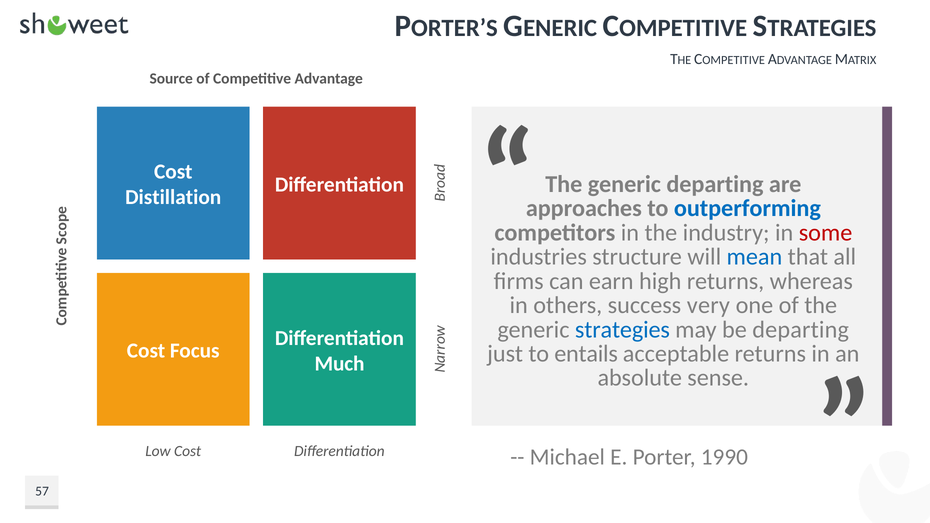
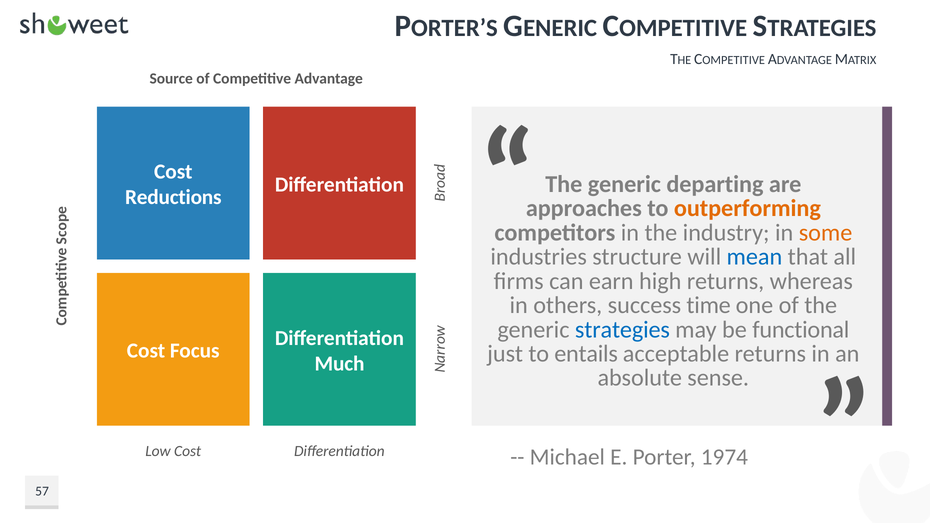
Distillation: Distillation -> Reductions
outperforming colour: blue -> orange
some colour: red -> orange
very: very -> time
be departing: departing -> functional
1990: 1990 -> 1974
